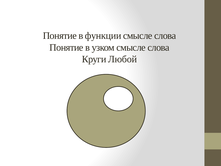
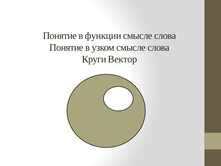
Любой: Любой -> Вектор
